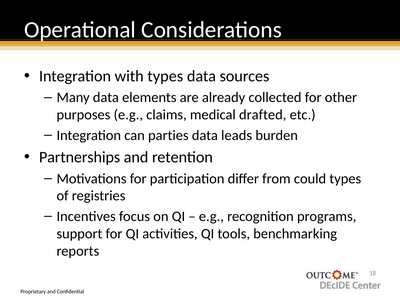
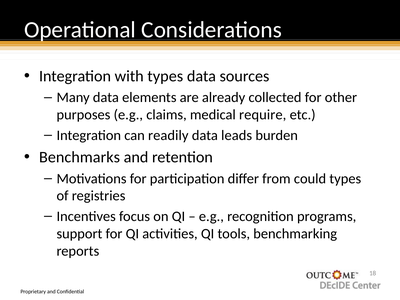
drafted: drafted -> require
parties: parties -> readily
Partnerships: Partnerships -> Benchmarks
